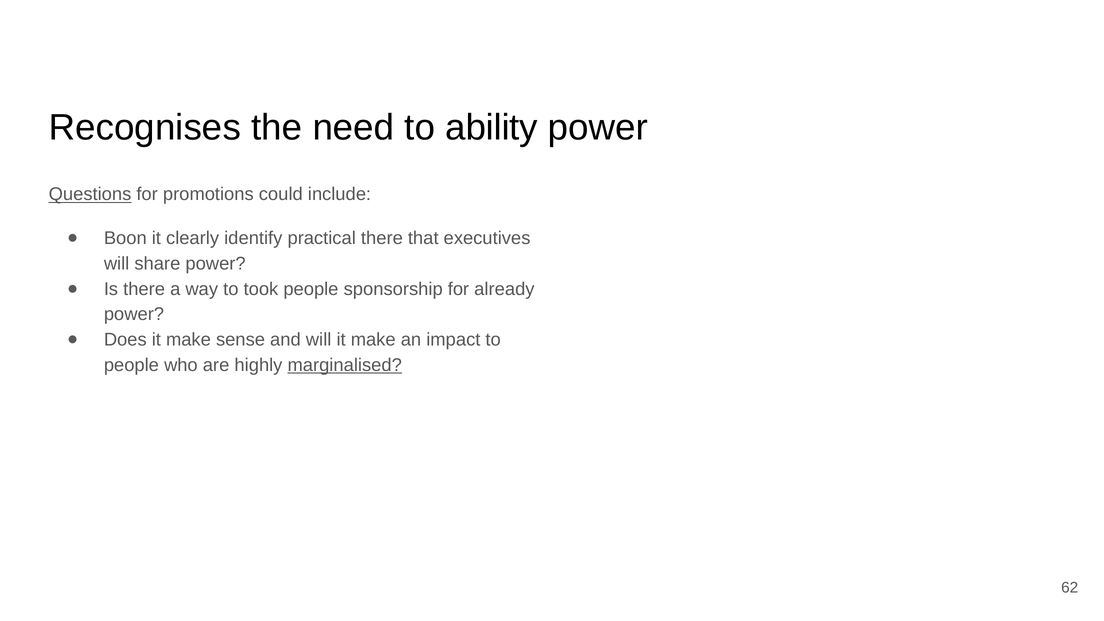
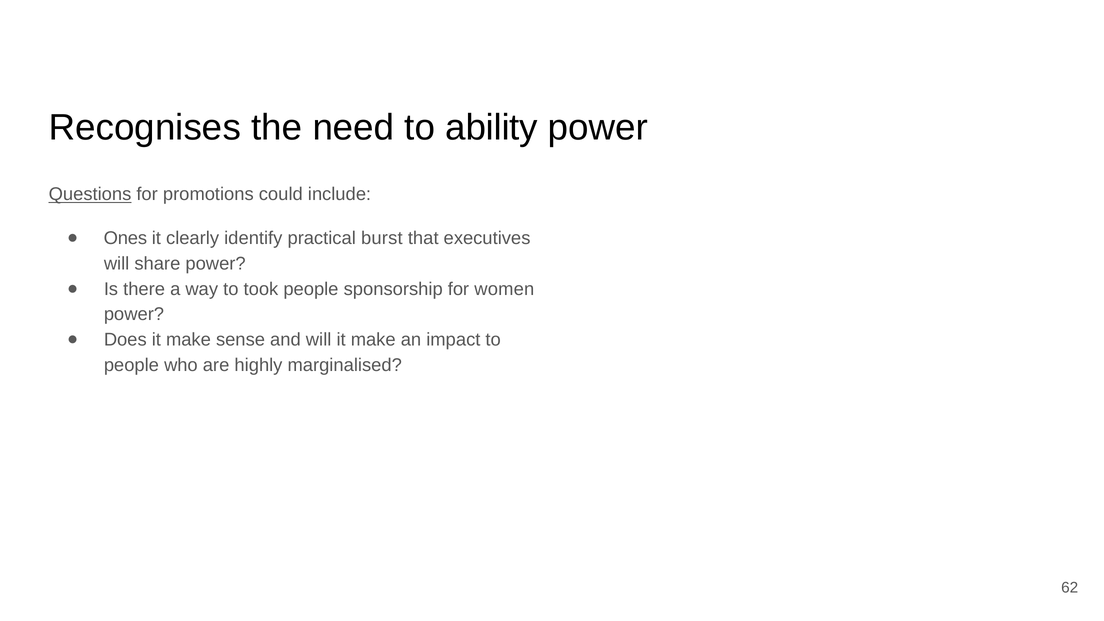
Boon: Boon -> Ones
practical there: there -> burst
already: already -> women
marginalised underline: present -> none
